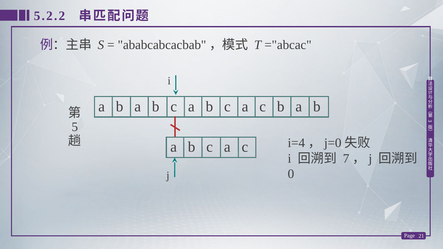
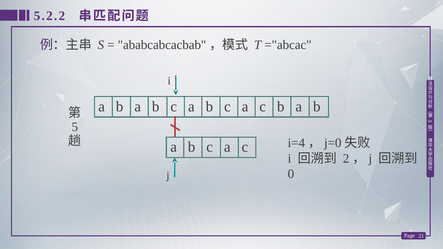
7: 7 -> 2
